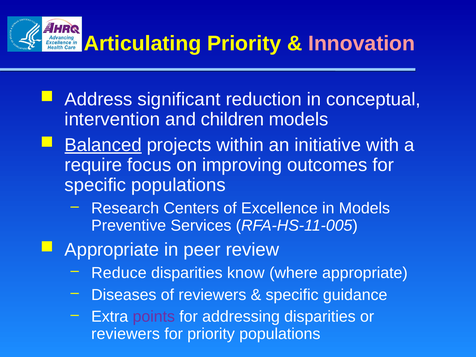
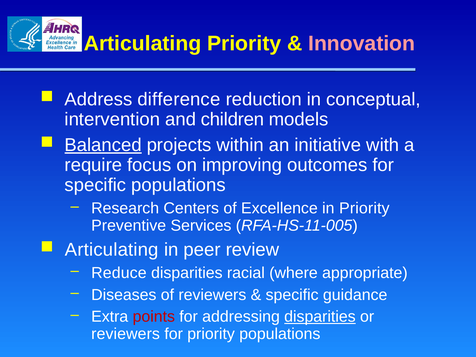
significant: significant -> difference
in Models: Models -> Priority
Appropriate at (112, 250): Appropriate -> Articulating
know: know -> racial
points colour: purple -> red
disparities at (320, 317) underline: none -> present
